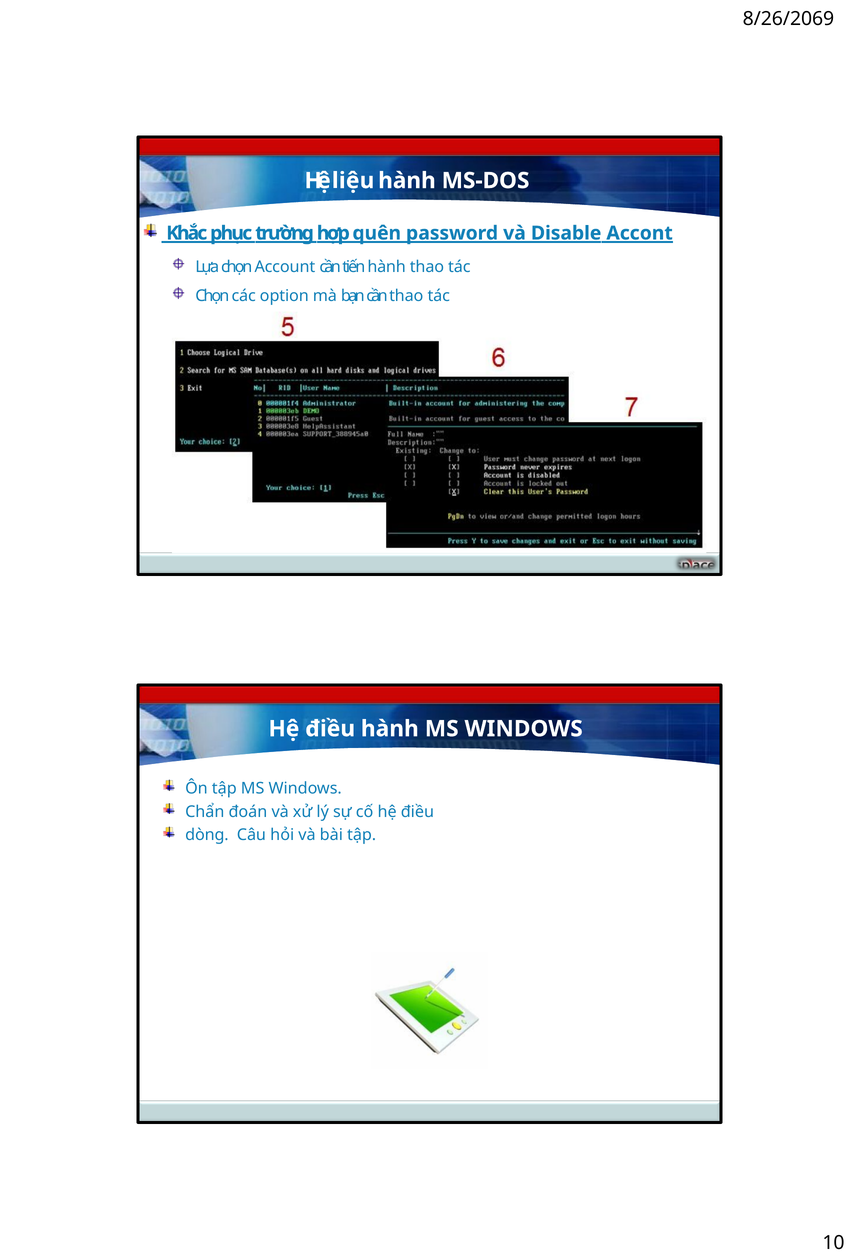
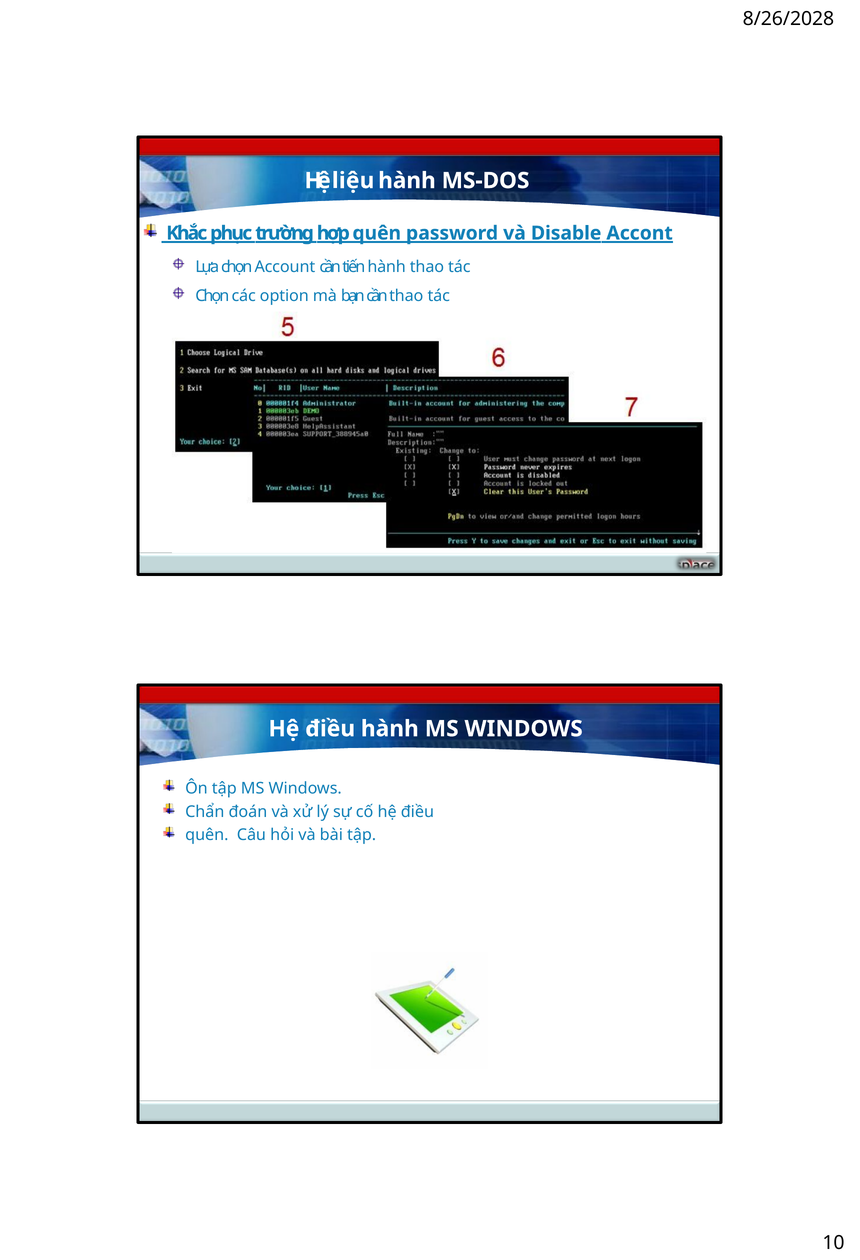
8/26/2069: 8/26/2069 -> 8/26/2028
dòng at (207, 834): dòng -> quên
